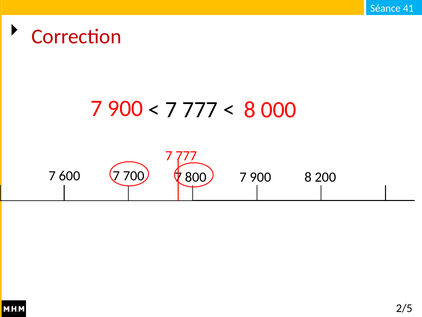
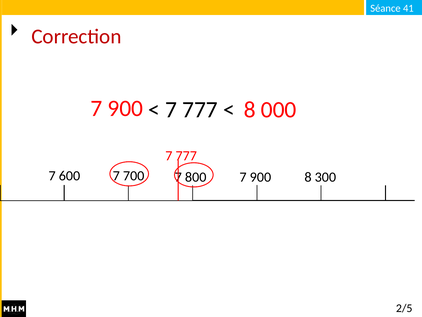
200: 200 -> 300
